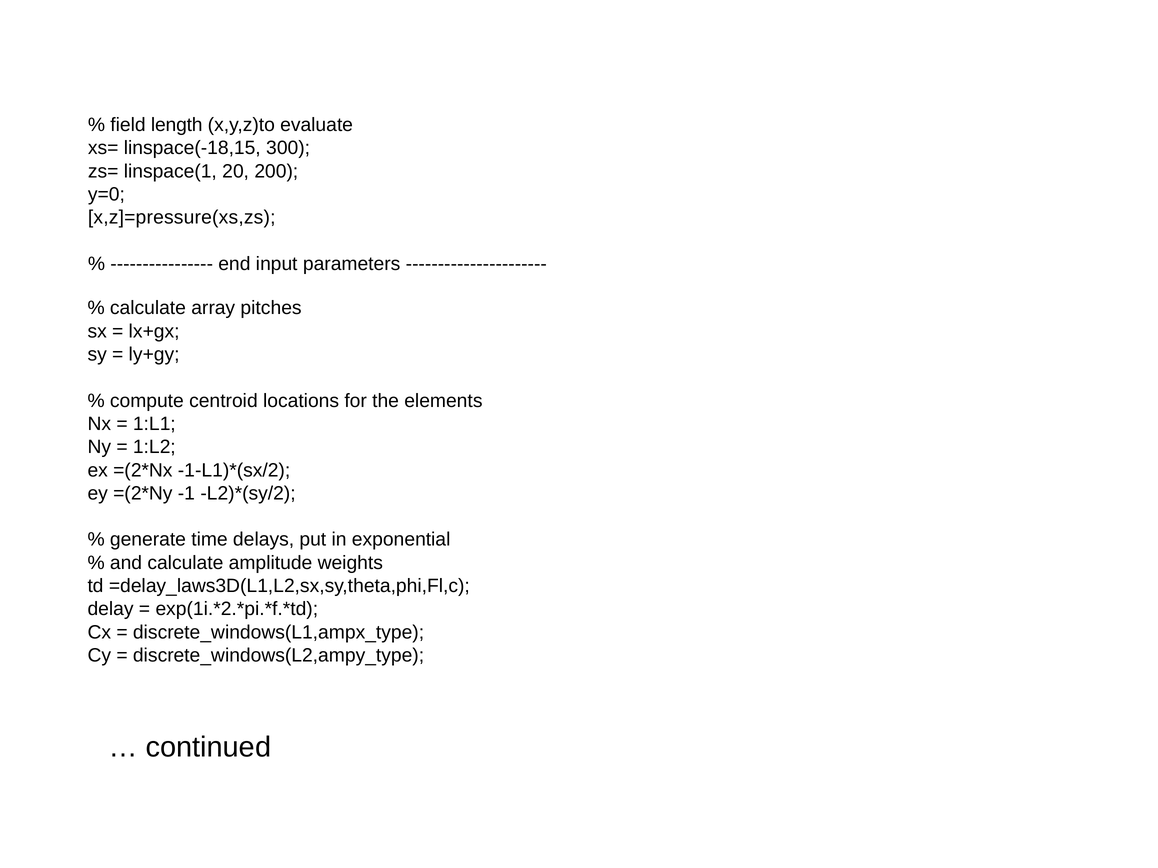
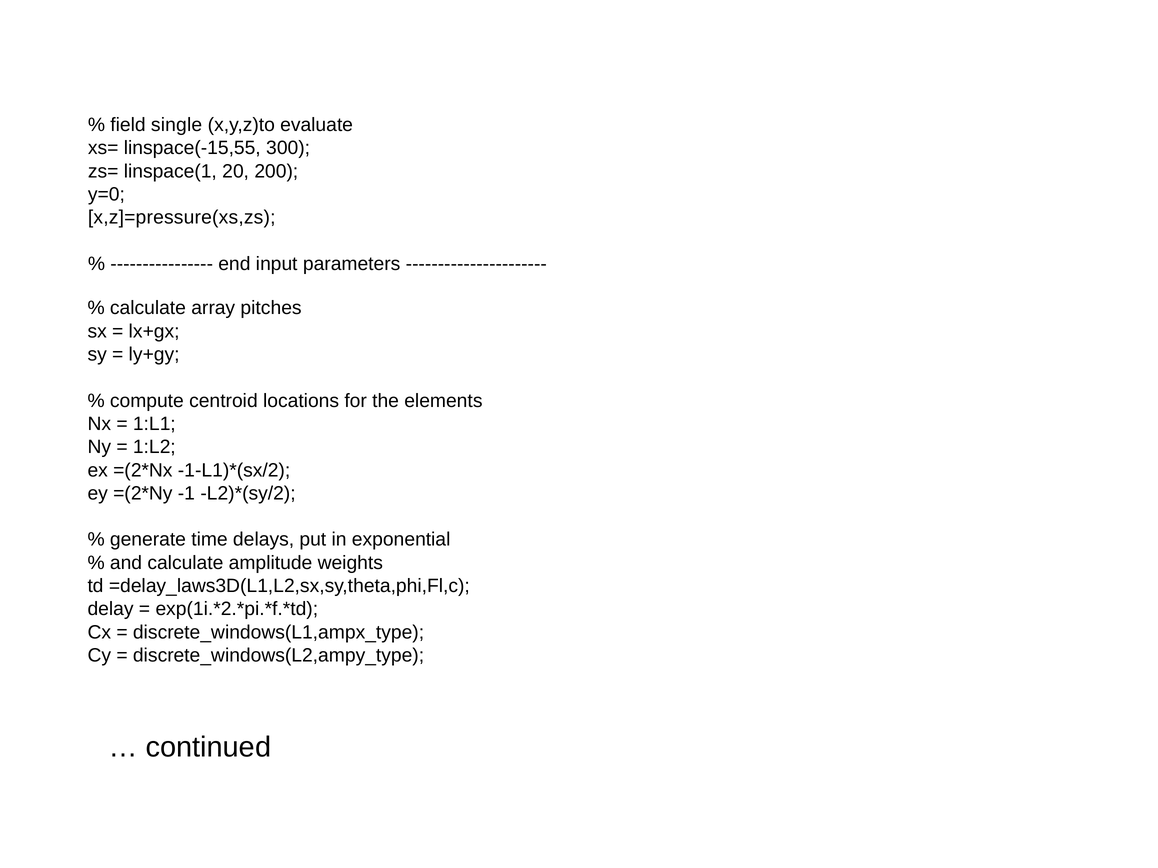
length: length -> single
linspace(-18,15: linspace(-18,15 -> linspace(-15,55
